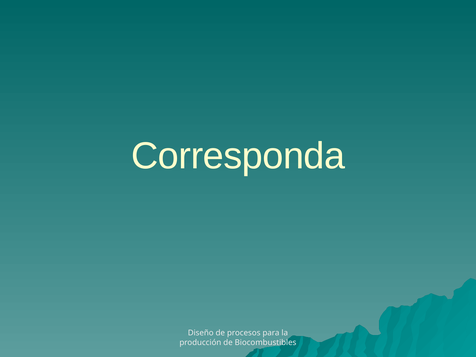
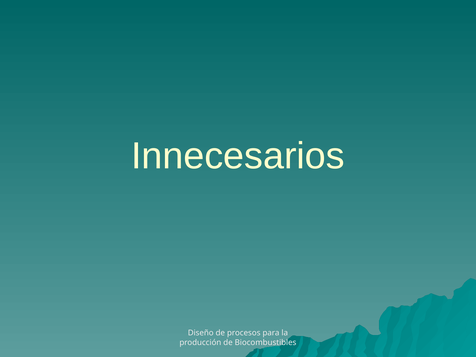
Corresponda: Corresponda -> Innecesarios
